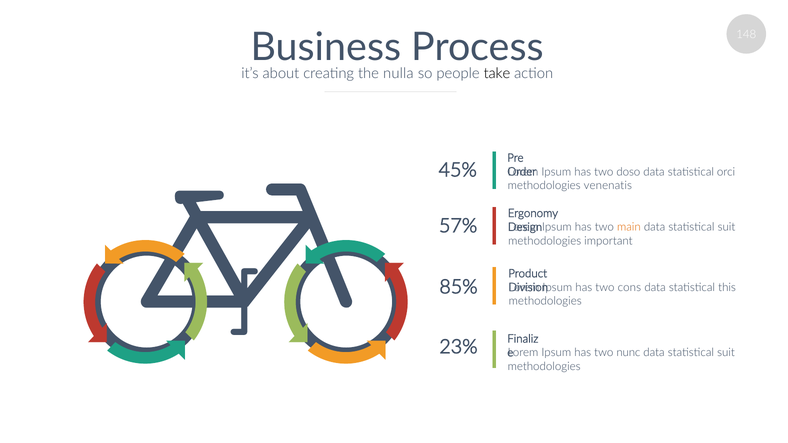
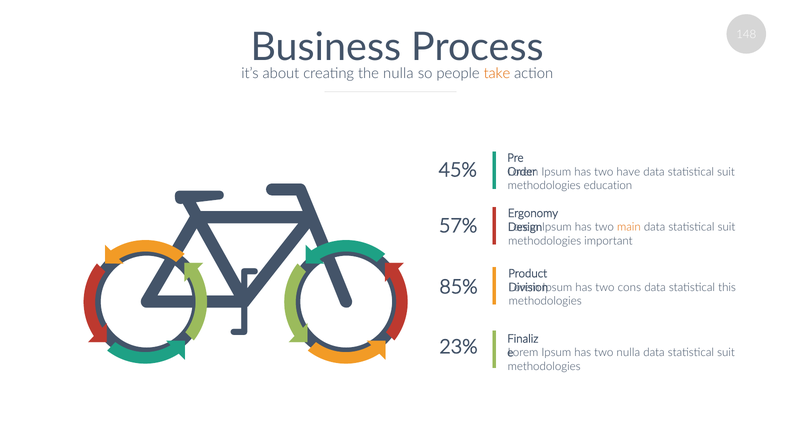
take colour: black -> orange
doso: doso -> have
orci at (726, 172): orci -> suit
venenatis: venenatis -> education
two nunc: nunc -> nulla
